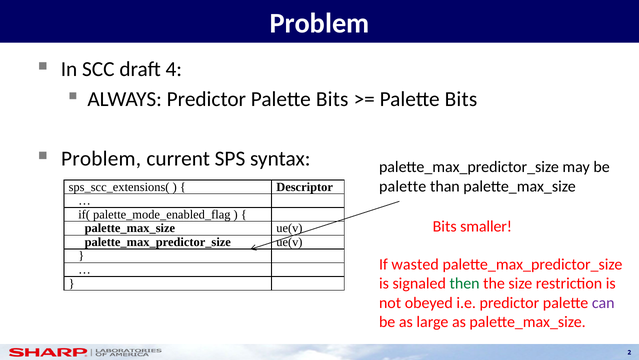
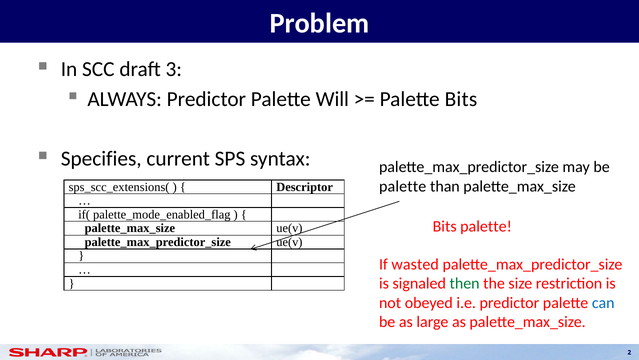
4: 4 -> 3
Predictor Palette Bits: Bits -> Will
Problem at (101, 159): Problem -> Specifies
Bits smaller: smaller -> palette
can colour: purple -> blue
